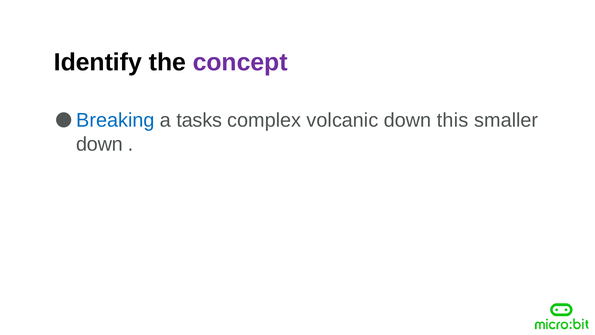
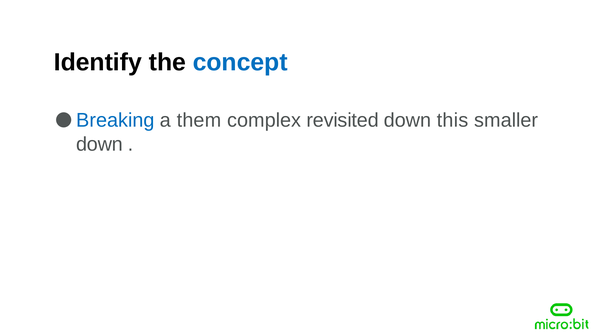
concept colour: purple -> blue
tasks: tasks -> them
volcanic: volcanic -> revisited
